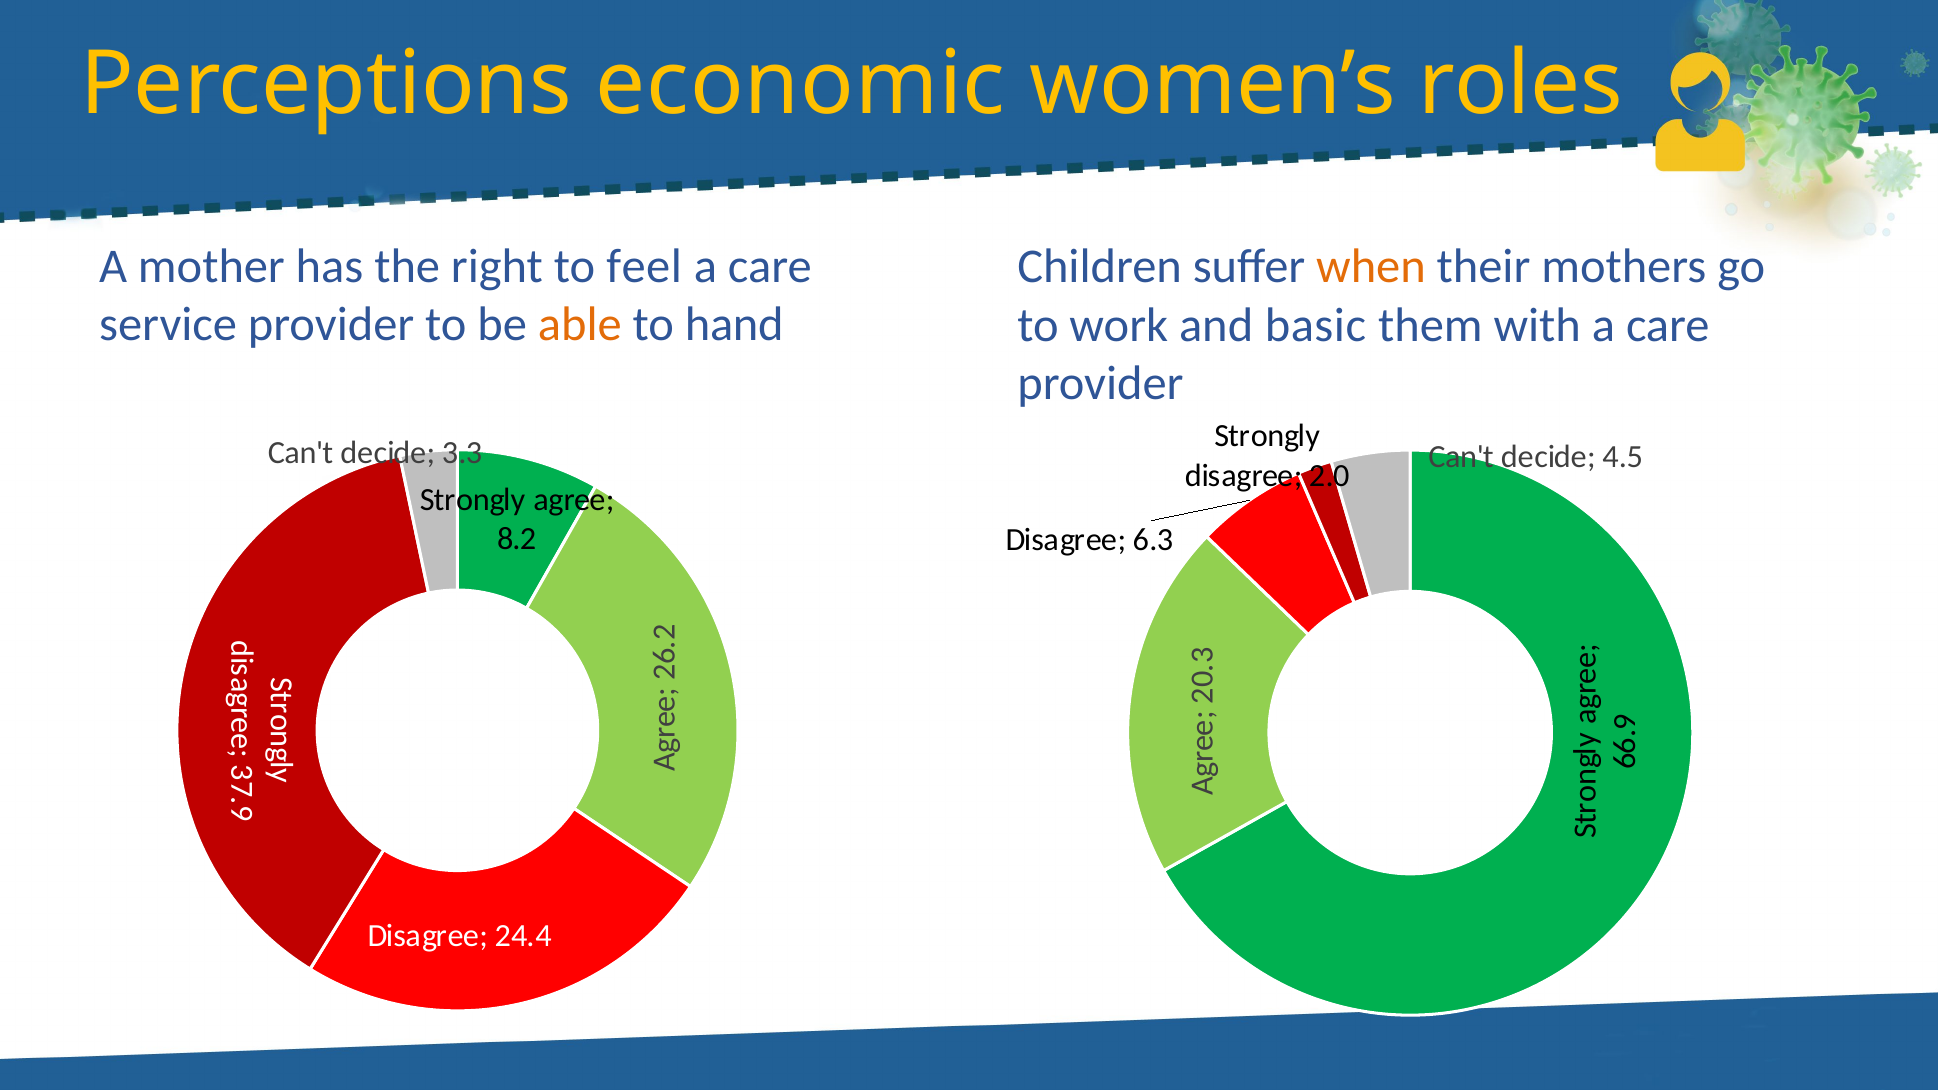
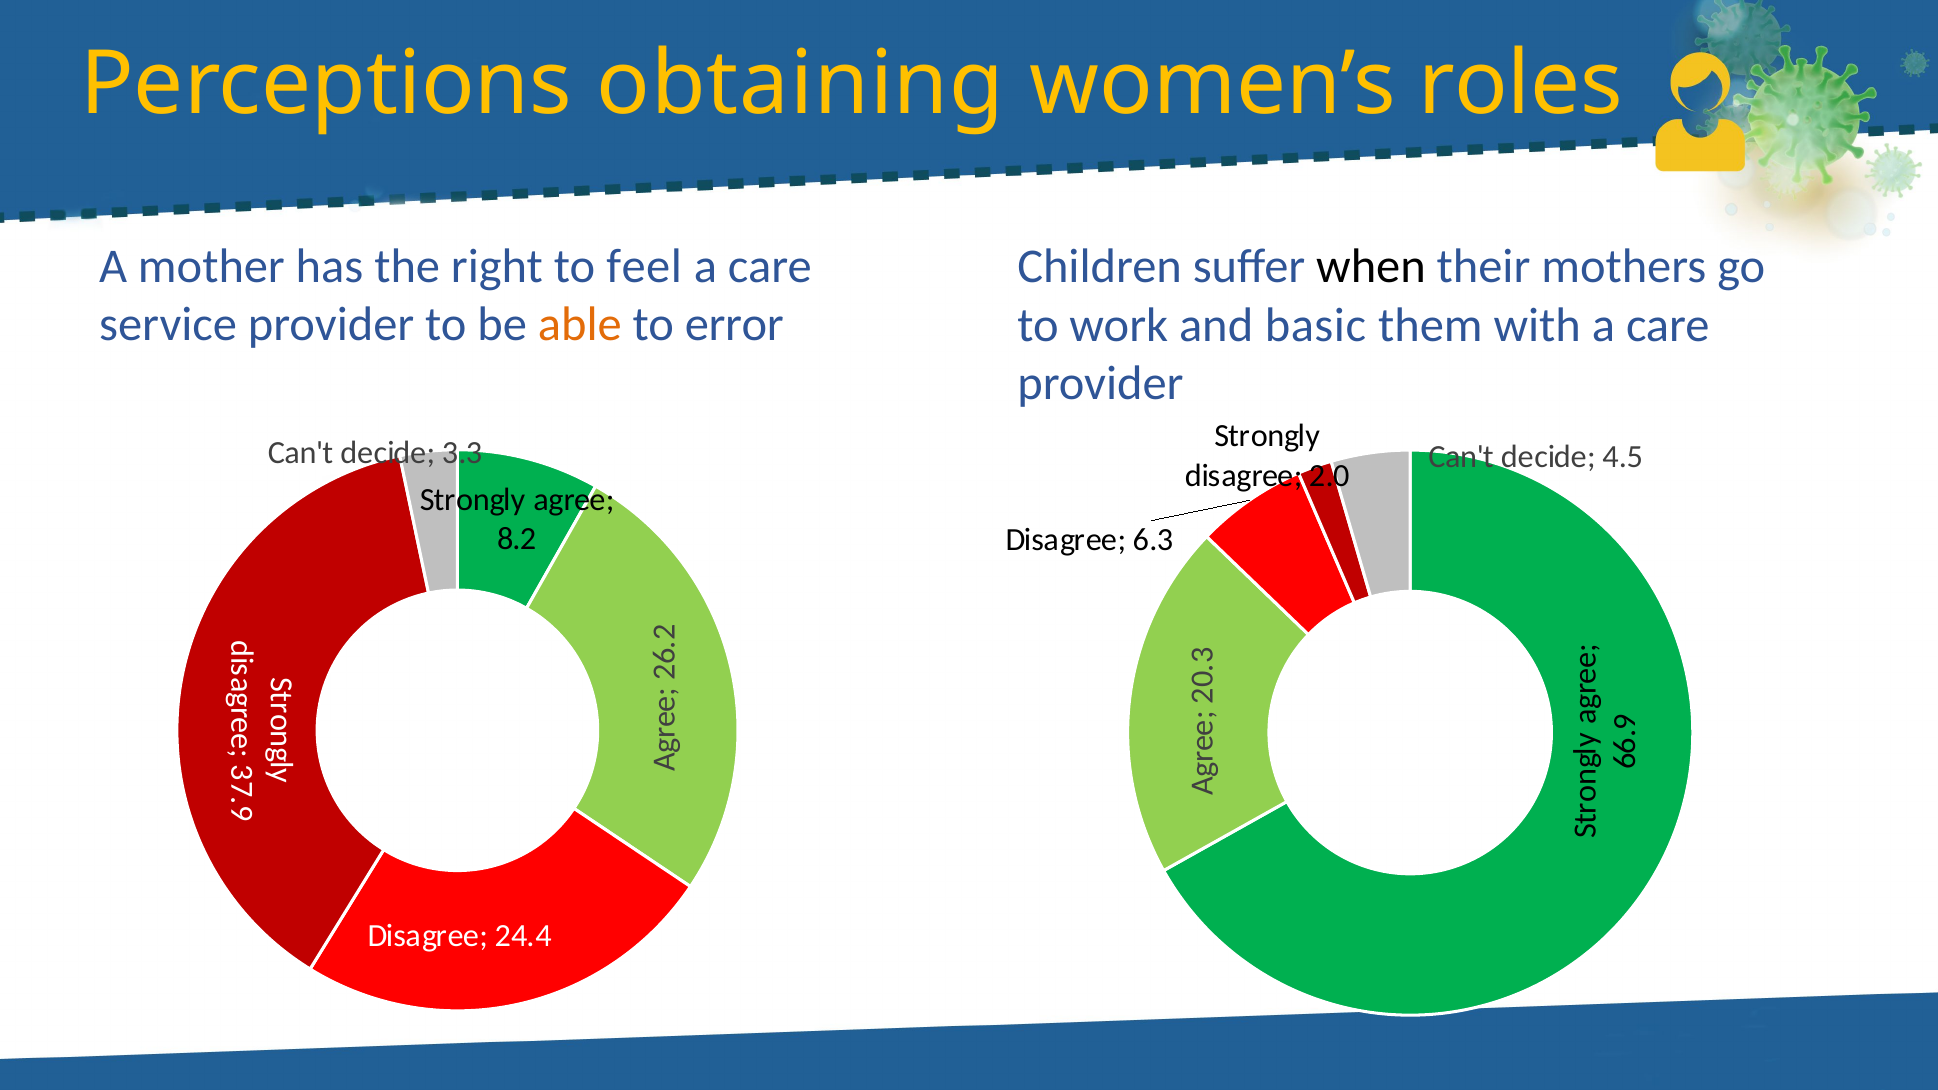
economic: economic -> obtaining
when colour: orange -> black
hand: hand -> error
